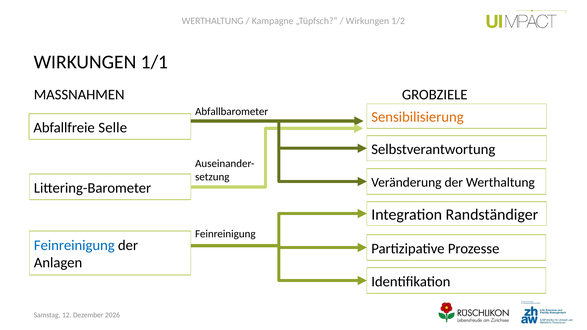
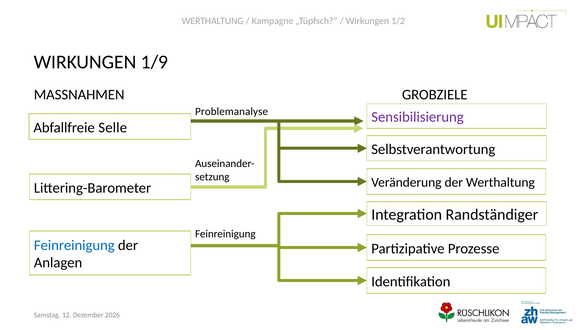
1/1: 1/1 -> 1/9
Abfallbarometer: Abfallbarometer -> Problemanalyse
Sensibilisierung colour: orange -> purple
